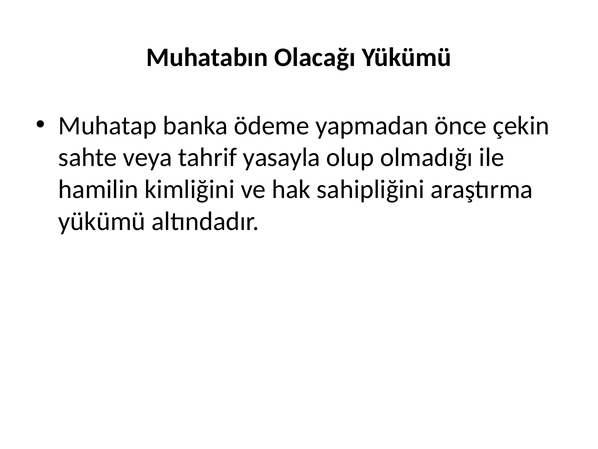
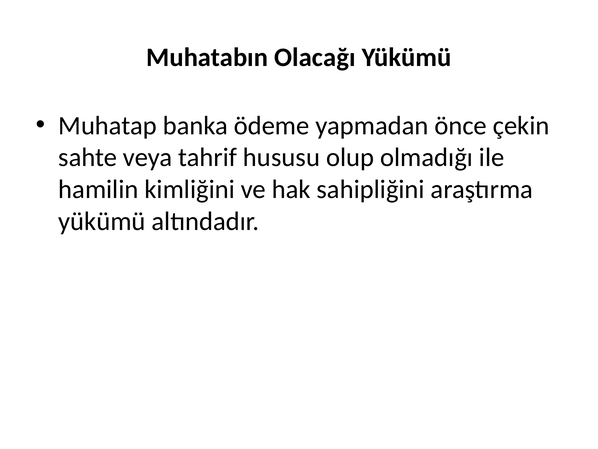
yasayla: yasayla -> hususu
